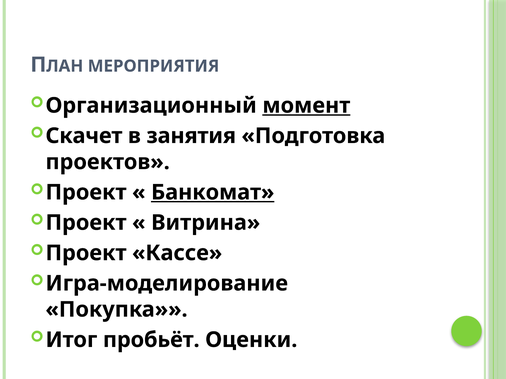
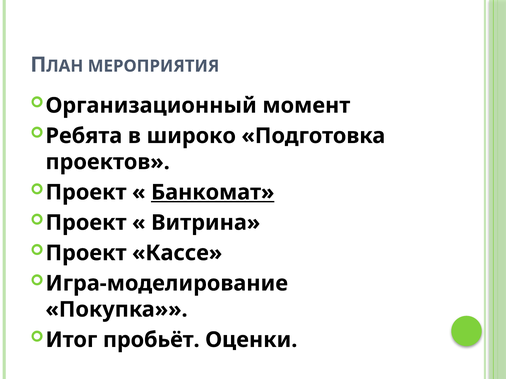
момент underline: present -> none
Скачет: Скачет -> Ребята
занятия: занятия -> широко
